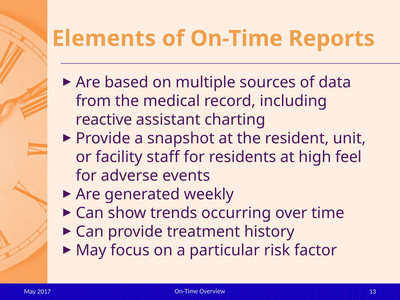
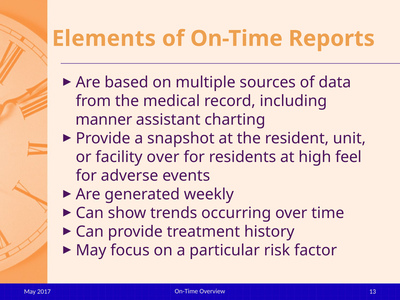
reactive: reactive -> manner
facility staff: staff -> over
